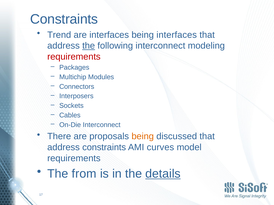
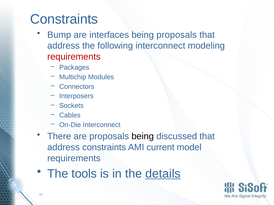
Trend: Trend -> Bump
being interfaces: interfaces -> proposals
the at (89, 46) underline: present -> none
being at (143, 137) colour: orange -> black
curves: curves -> current
from: from -> tools
